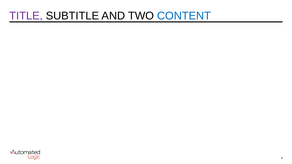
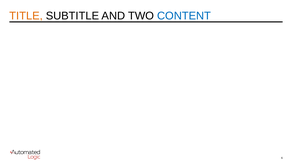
TITLE colour: purple -> orange
